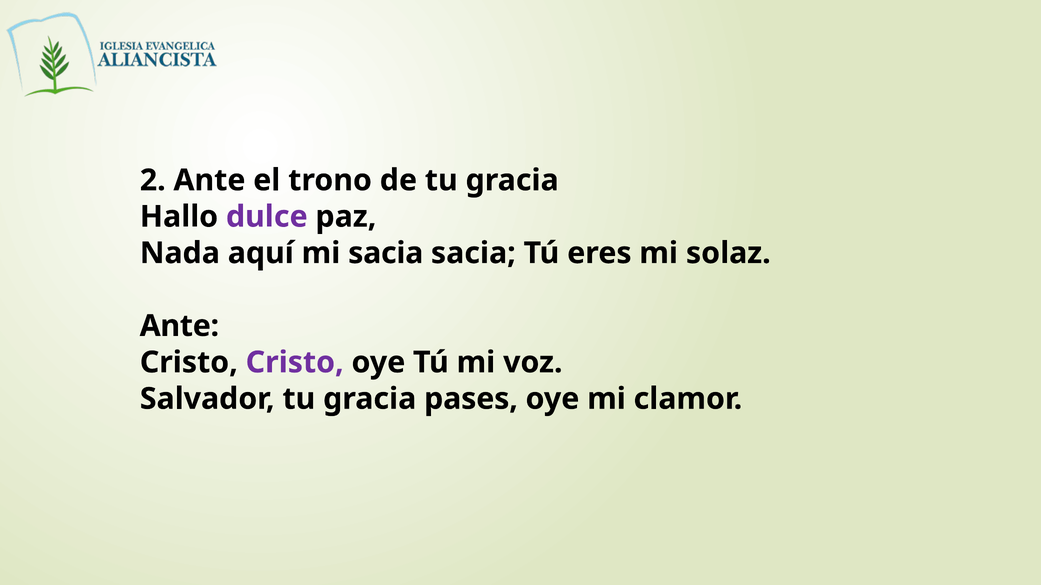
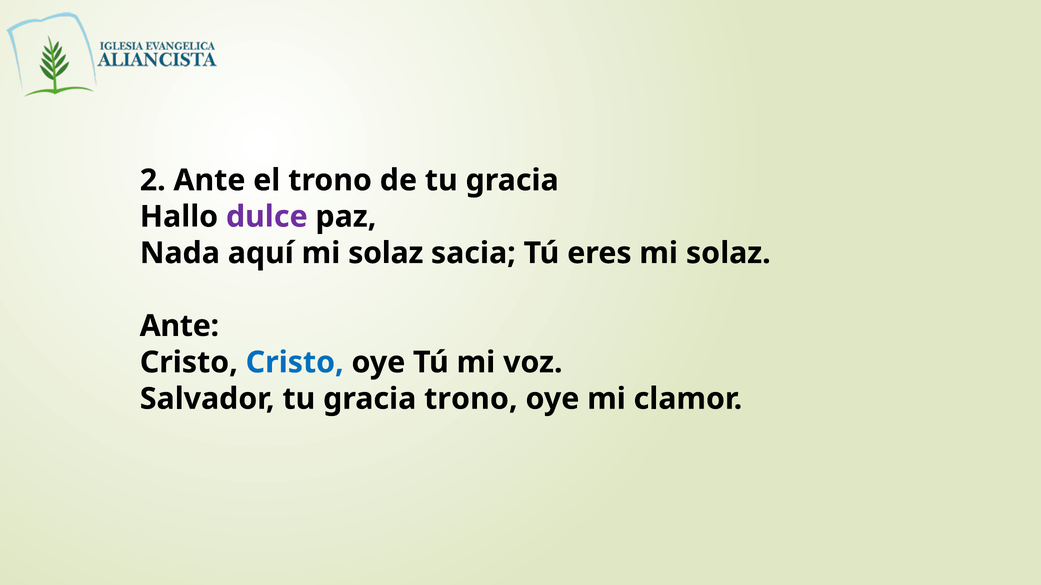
aquí mi sacia: sacia -> solaz
Cristo at (295, 363) colour: purple -> blue
gracia pases: pases -> trono
